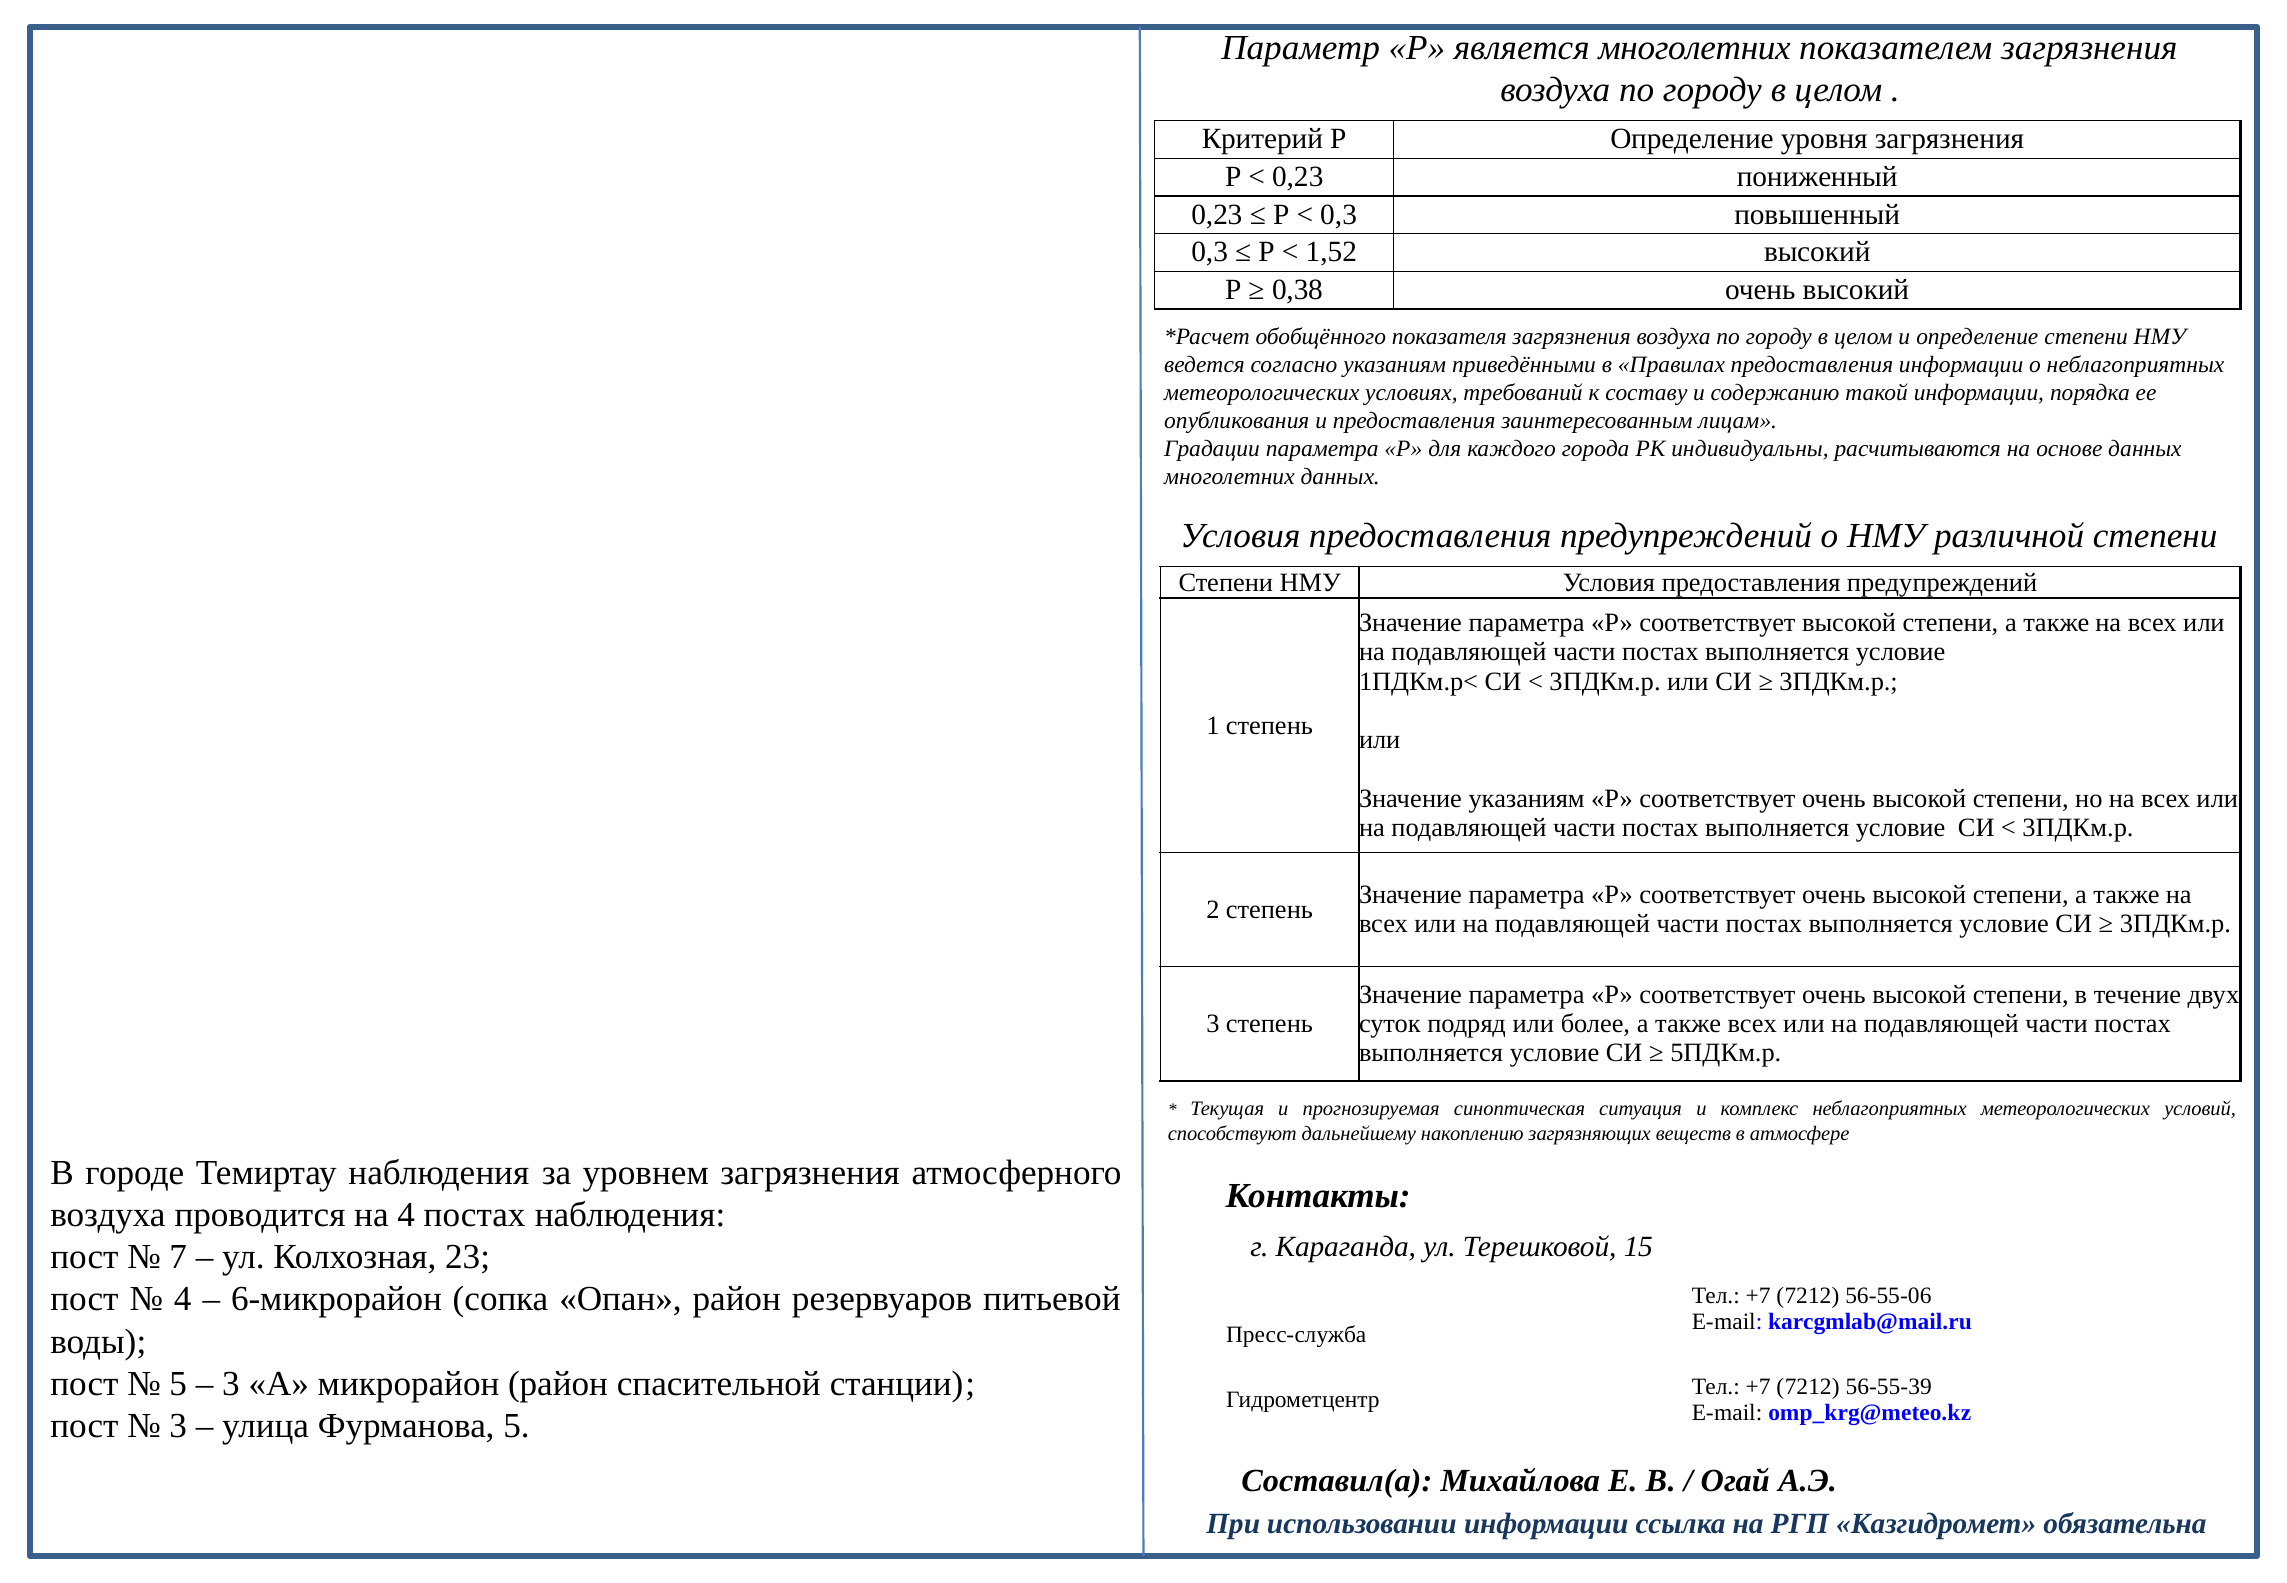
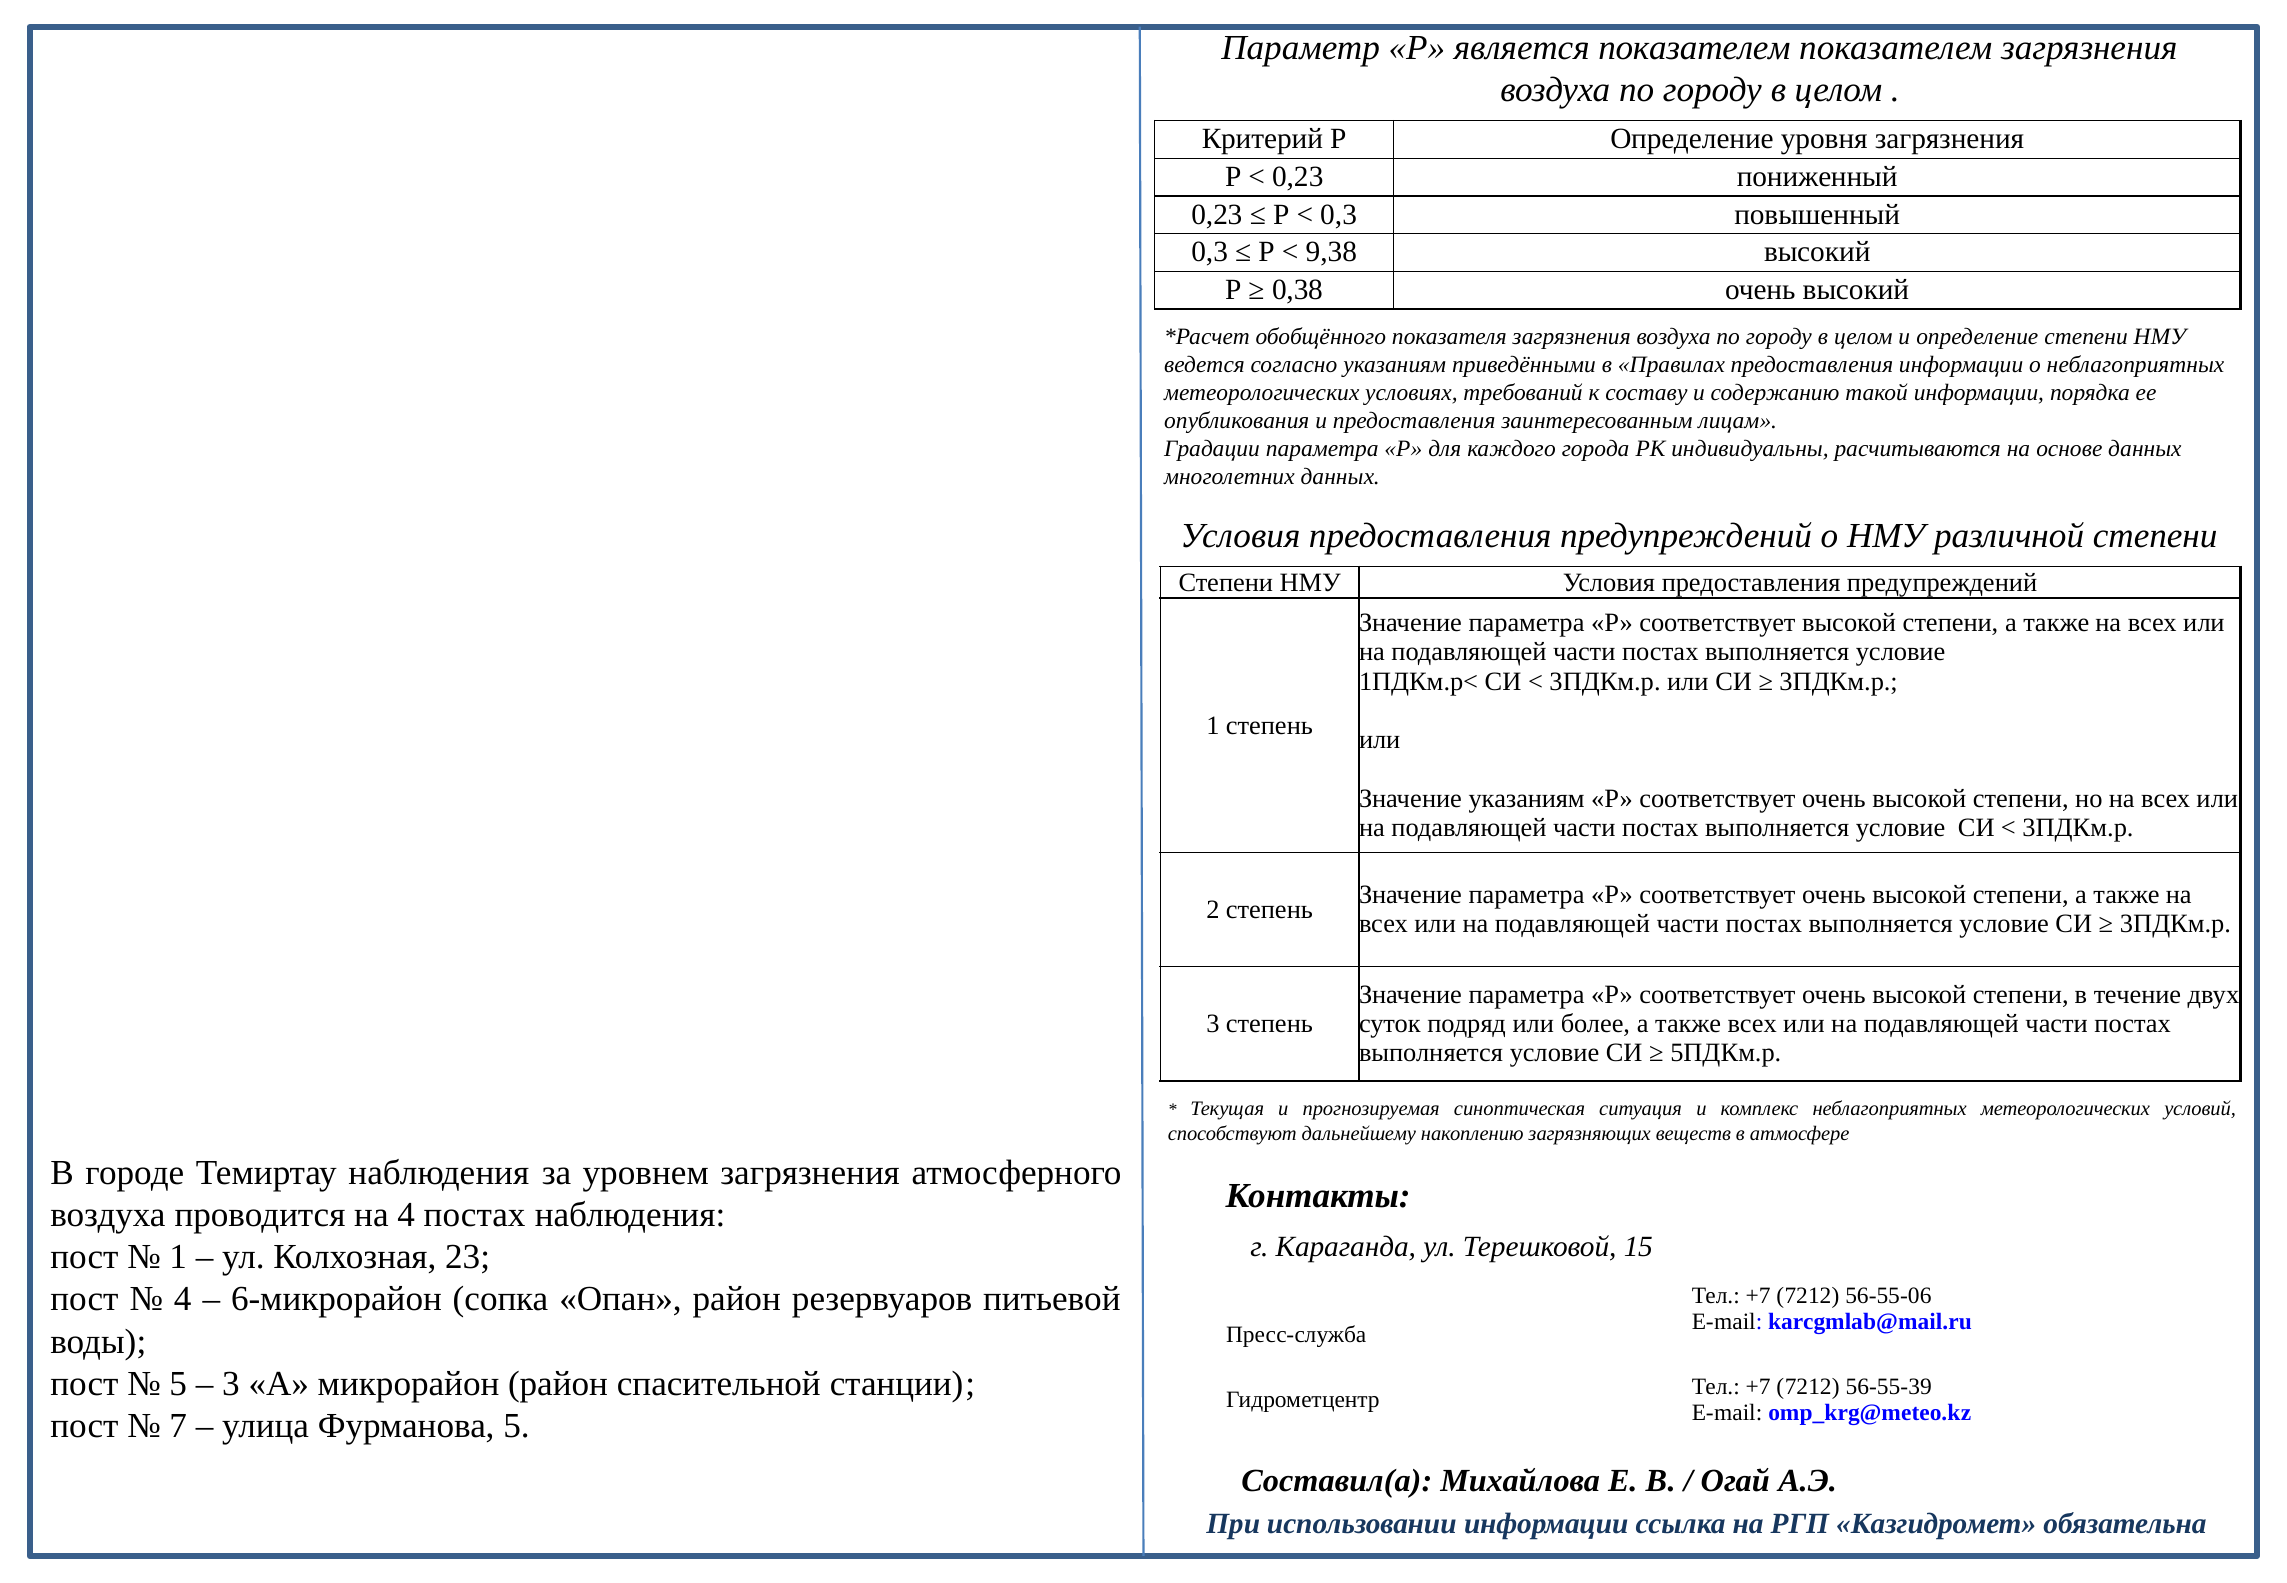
является многолетних: многолетних -> показателем
1,52: 1,52 -> 9,38
7 at (178, 1257): 7 -> 1
3 at (178, 1426): 3 -> 7
